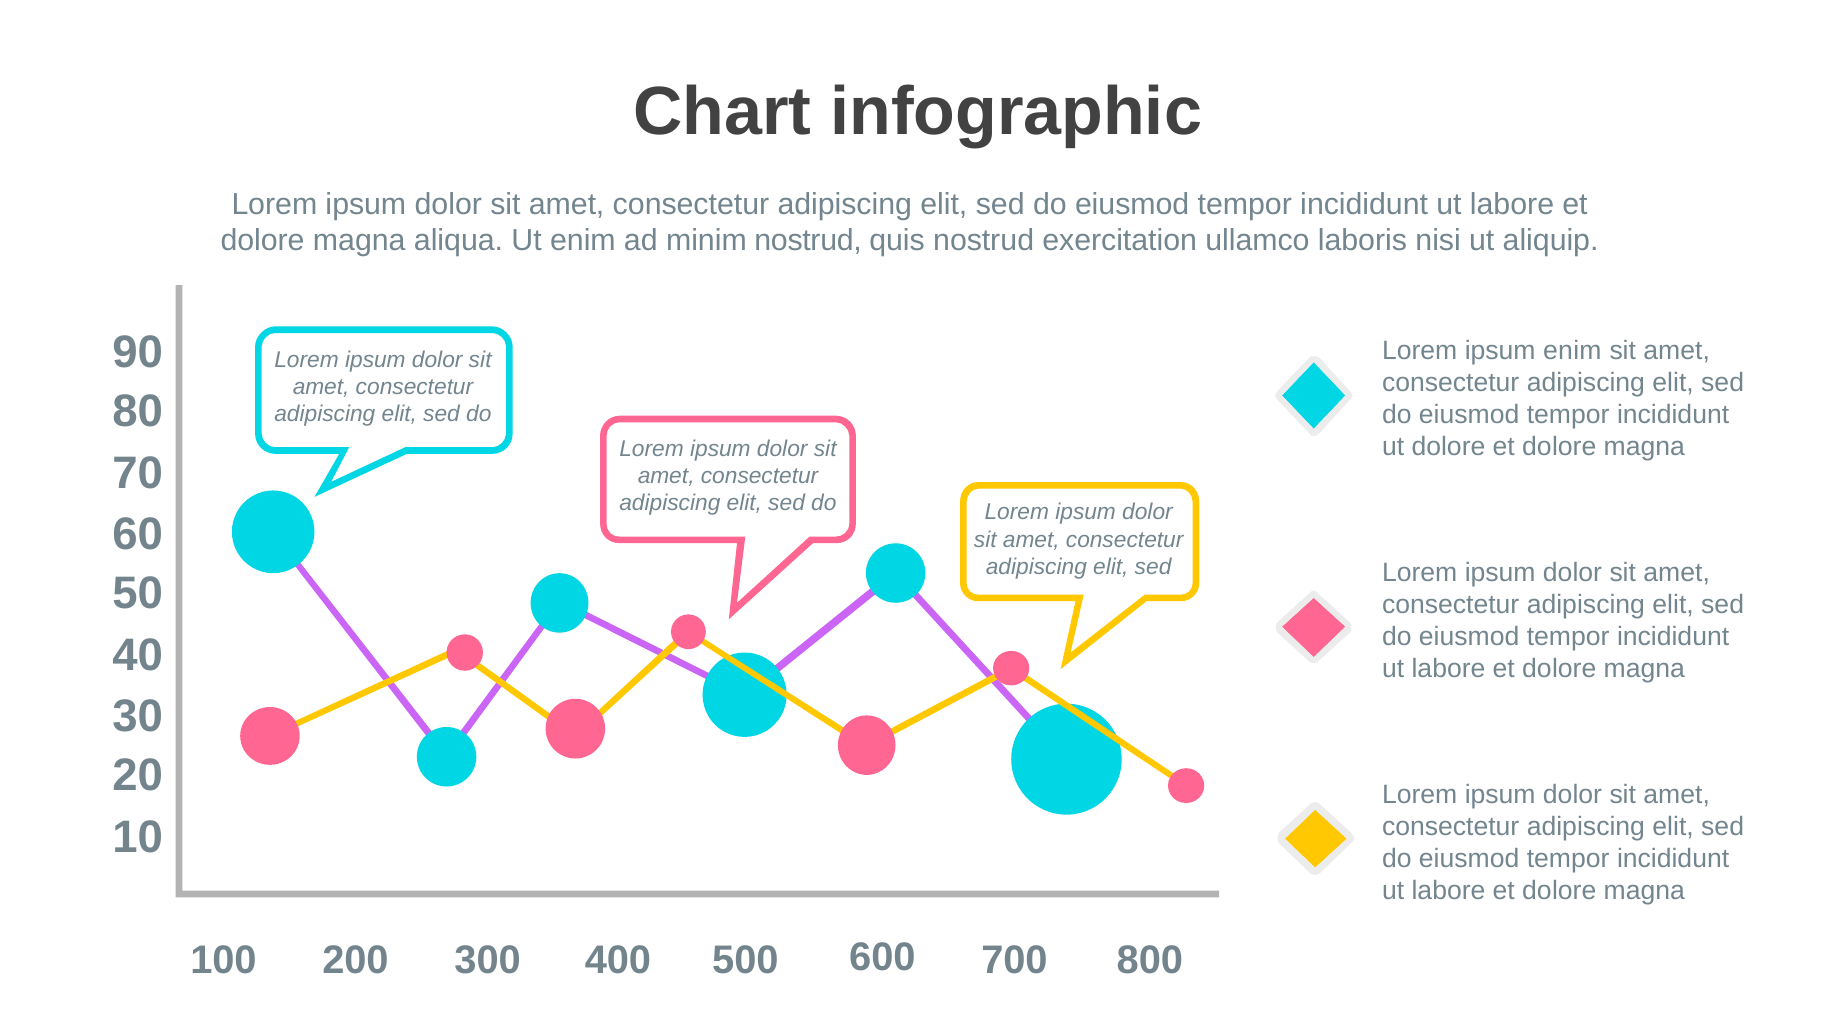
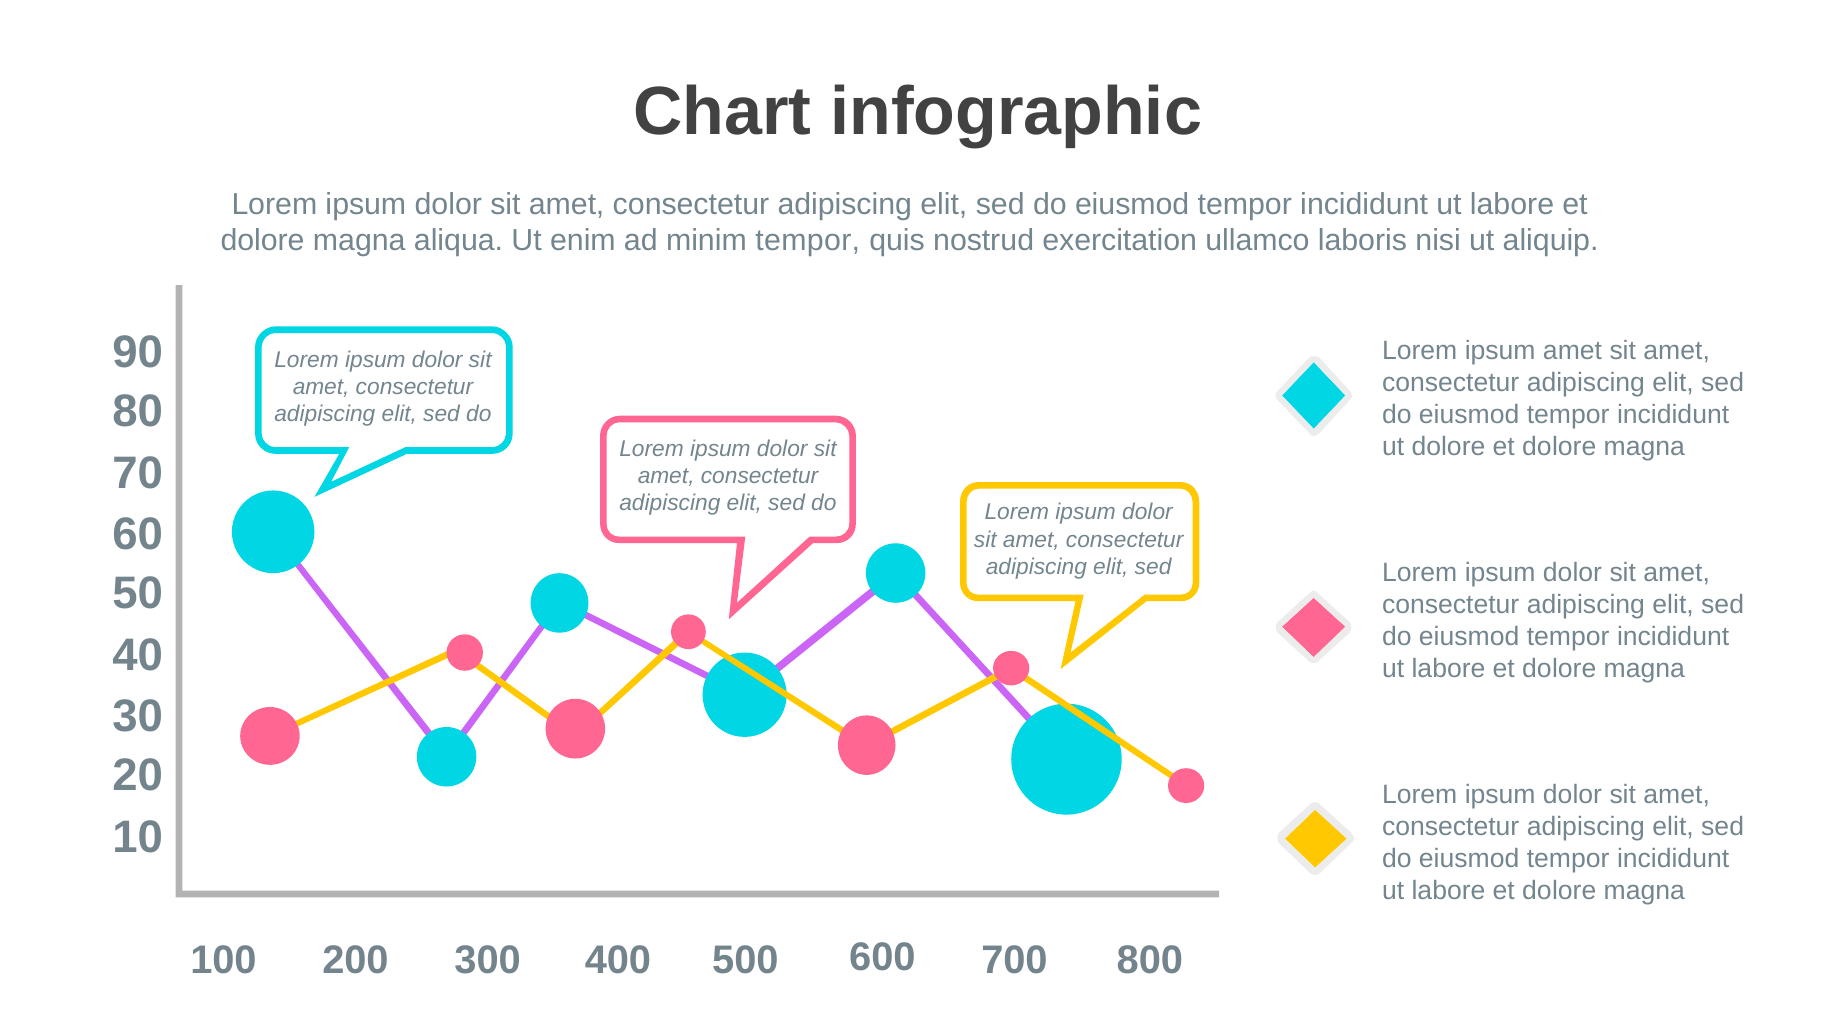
minim nostrud: nostrud -> tempor
ipsum enim: enim -> amet
